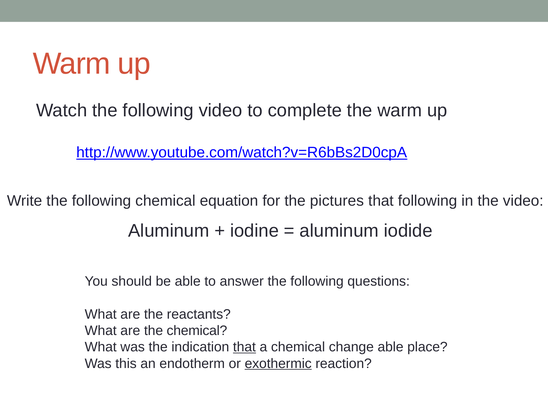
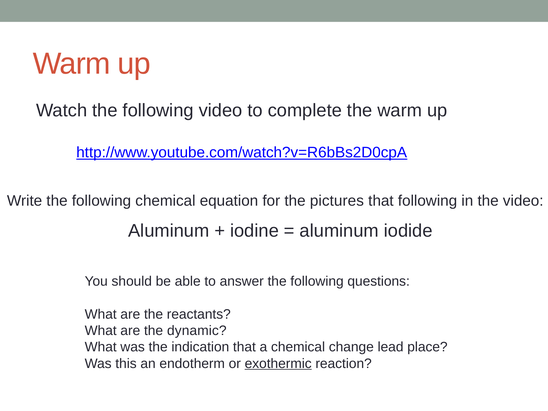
the chemical: chemical -> dynamic
that at (244, 347) underline: present -> none
change able: able -> lead
